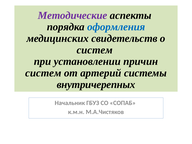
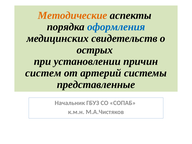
Методические colour: purple -> orange
систем at (95, 50): систем -> острых
внутричерепных: внутричерепных -> представленные
